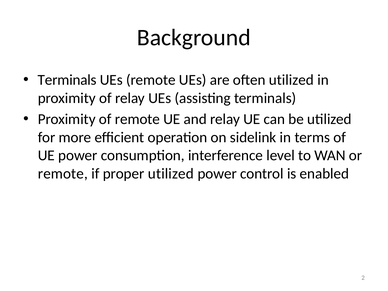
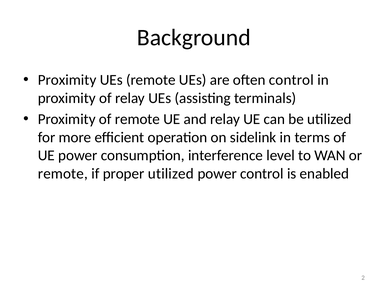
Terminals at (67, 80): Terminals -> Proximity
often utilized: utilized -> control
